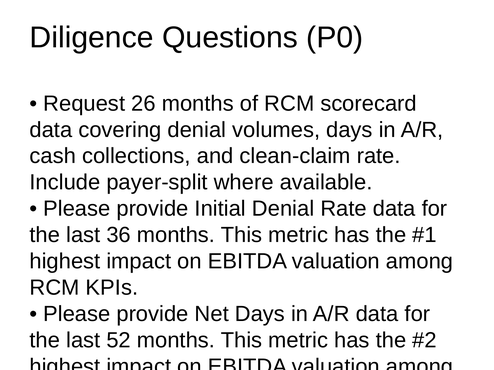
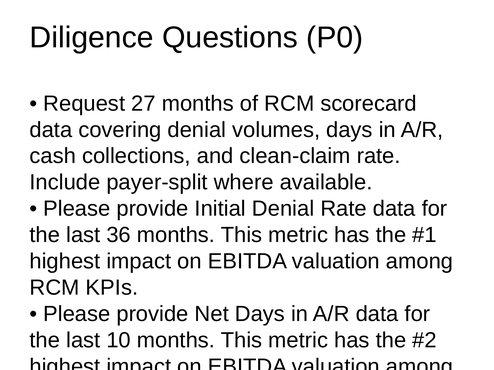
26: 26 -> 27
52: 52 -> 10
